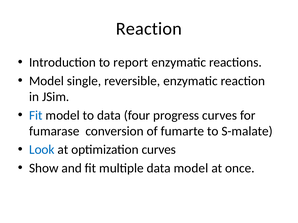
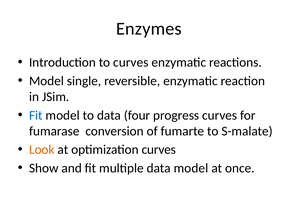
Reaction at (149, 29): Reaction -> Enzymes
to report: report -> curves
Look colour: blue -> orange
